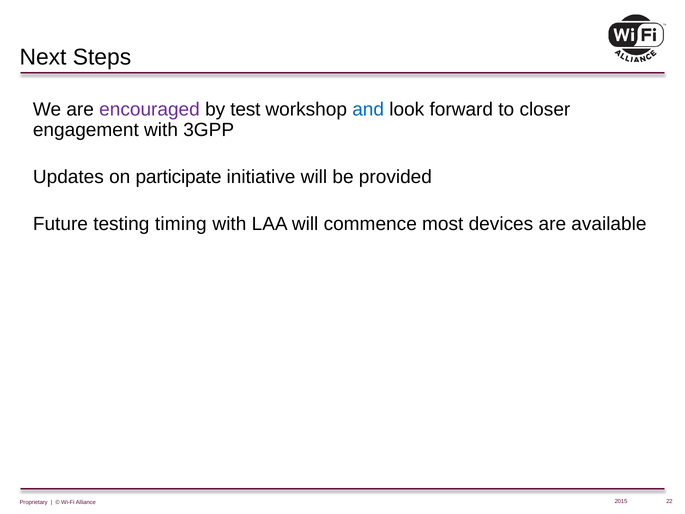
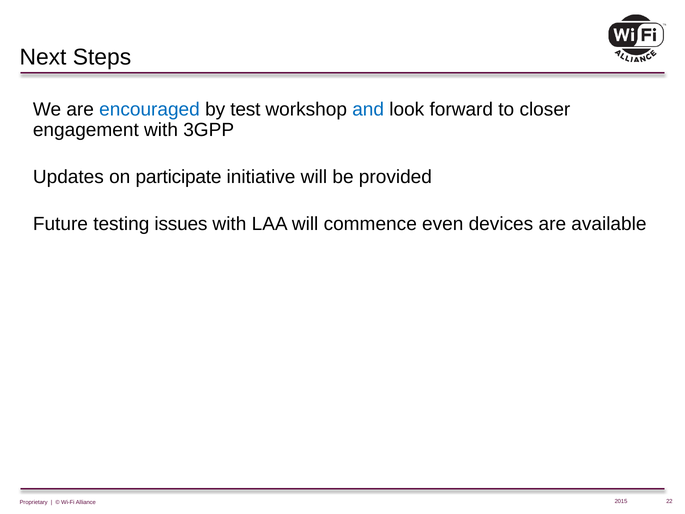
encouraged colour: purple -> blue
timing: timing -> issues
most: most -> even
